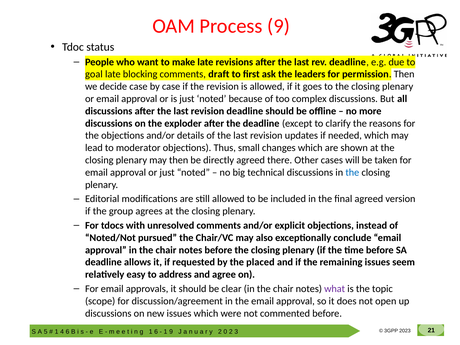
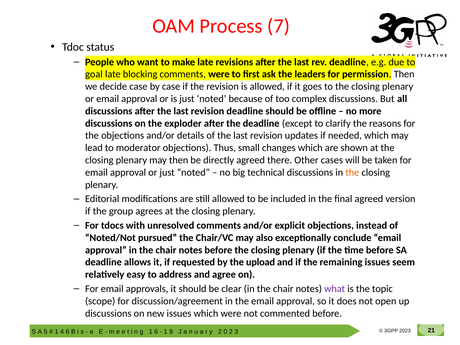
Process 9: 9 -> 7
comments draft: draft -> were
the at (352, 172) colour: blue -> orange
placed: placed -> upload
